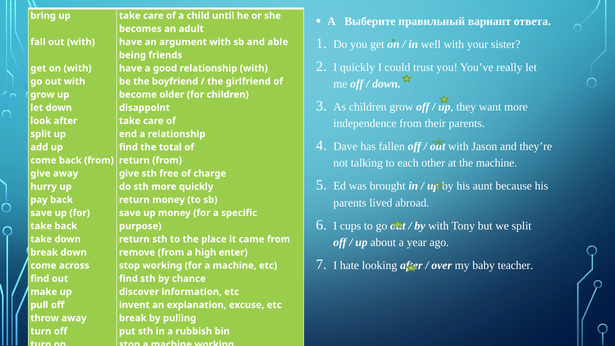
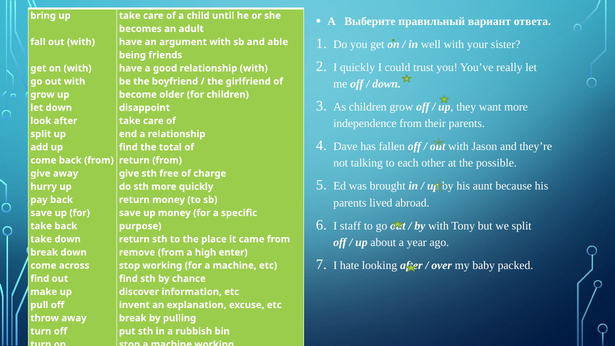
the machine: machine -> possible
cups: cups -> staff
teacher: teacher -> packed
